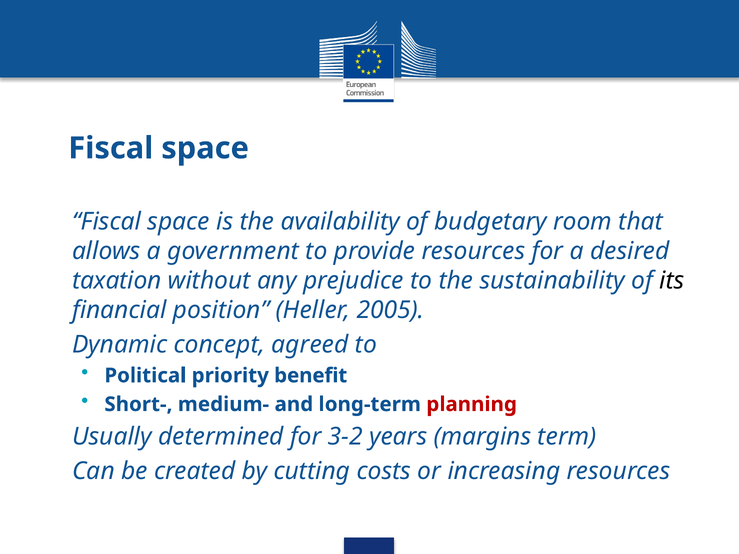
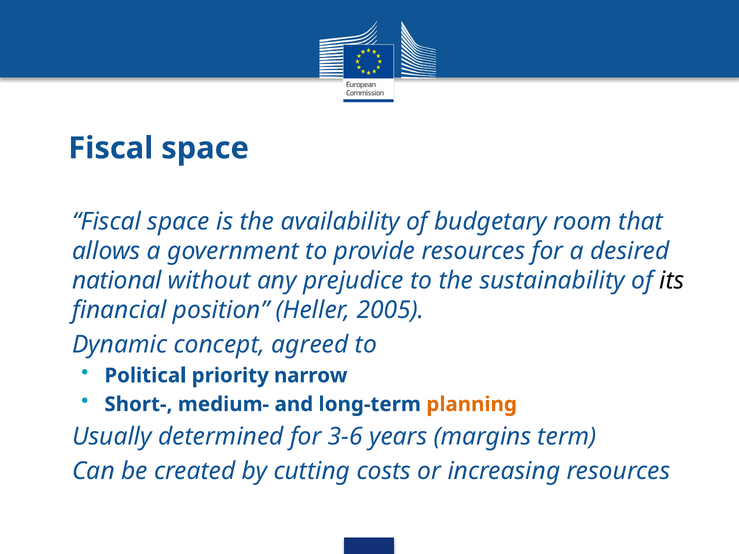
taxation: taxation -> national
benefit: benefit -> narrow
planning colour: red -> orange
3-2: 3-2 -> 3-6
